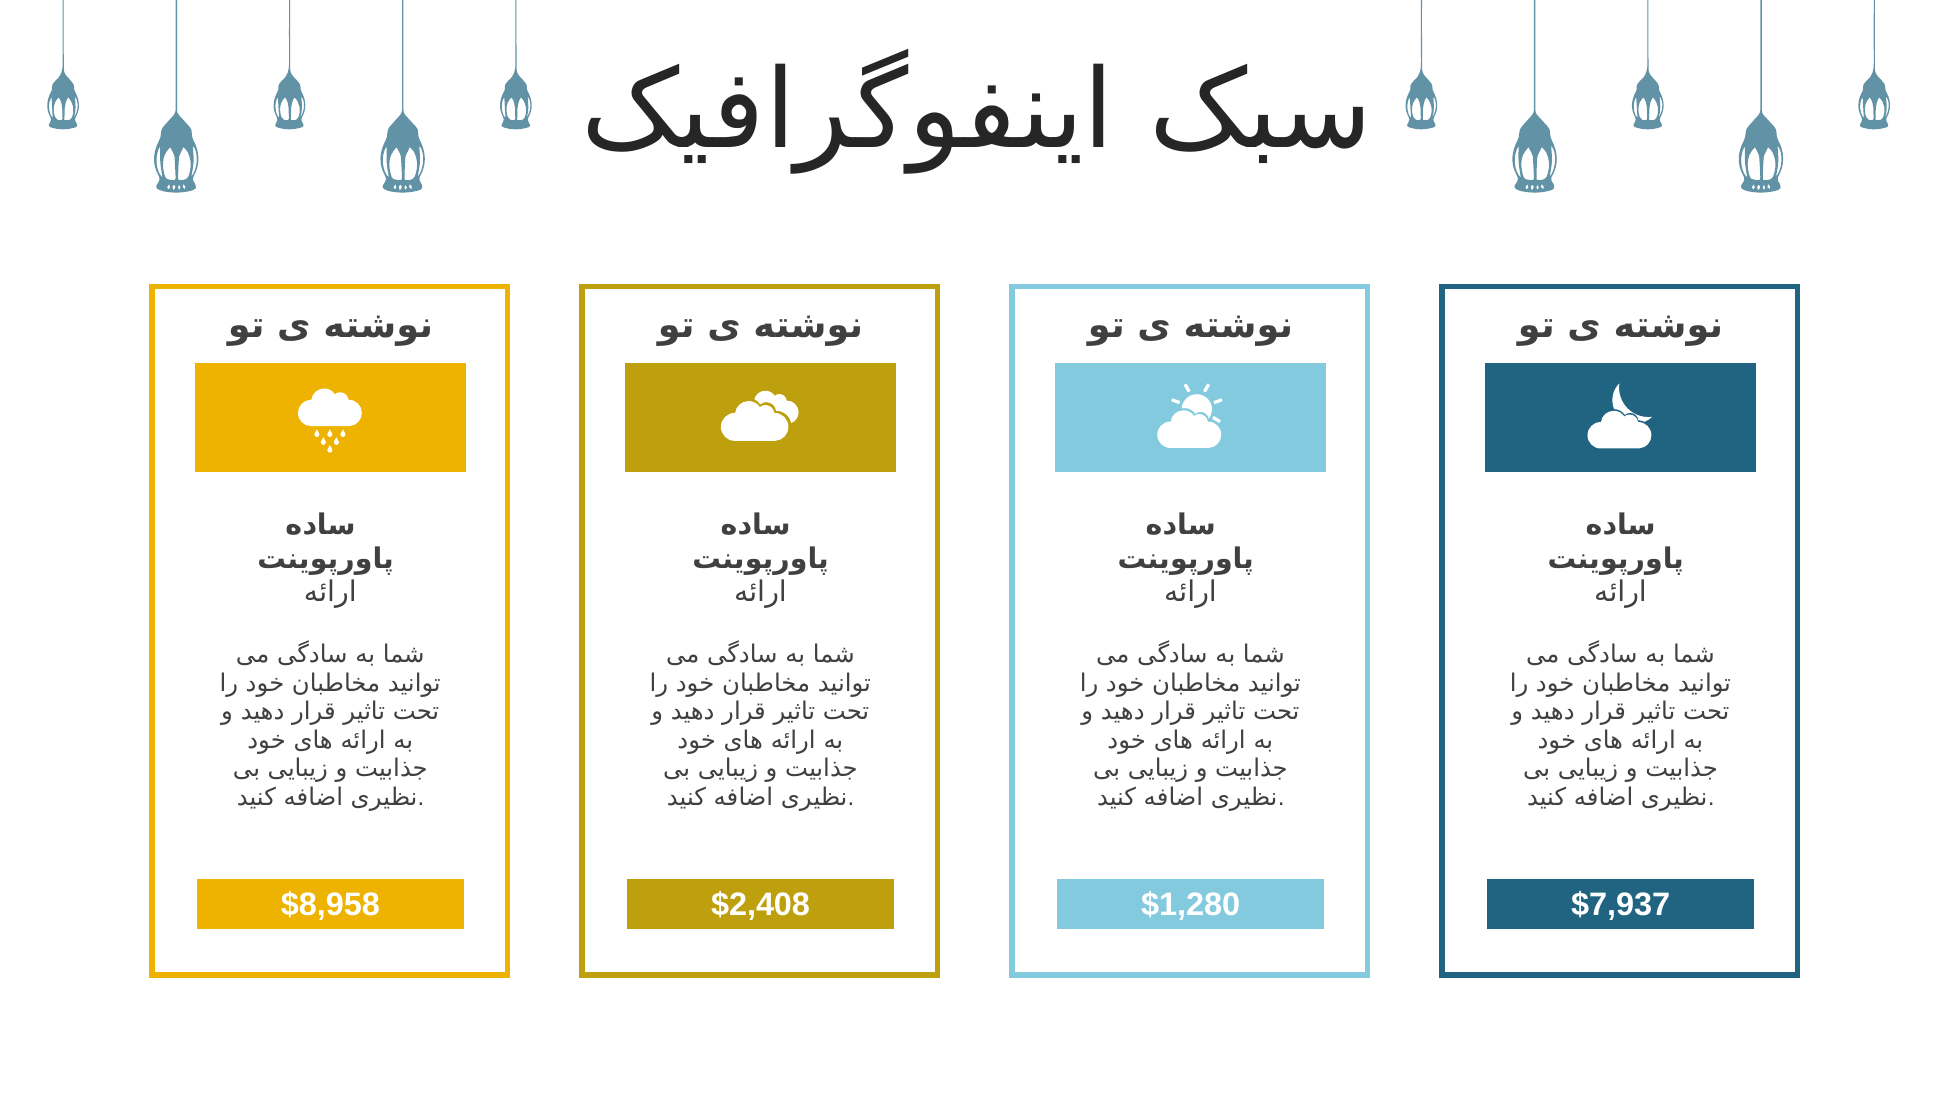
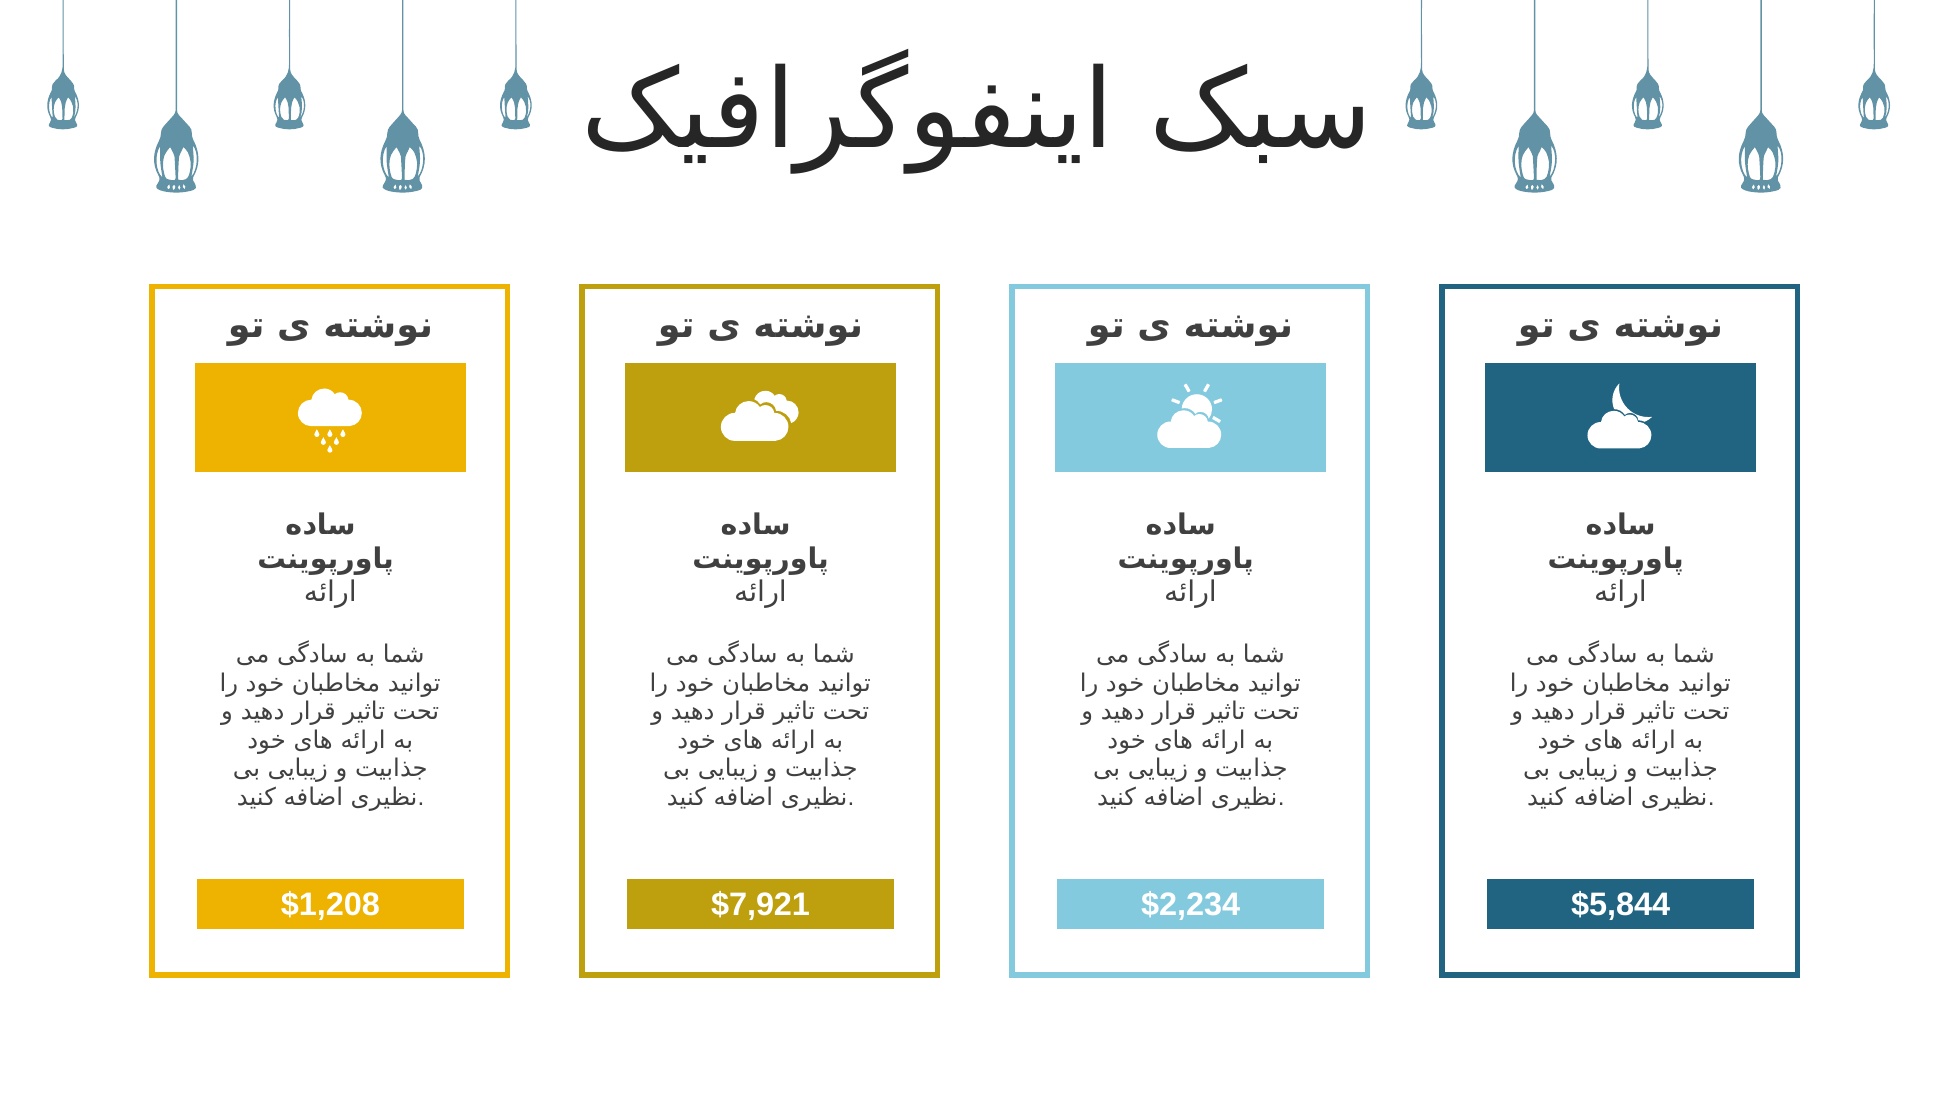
$8,958: $8,958 -> $1,208
$2,408: $2,408 -> $7,921
$1,280: $1,280 -> $2,234
$7,937: $7,937 -> $5,844
